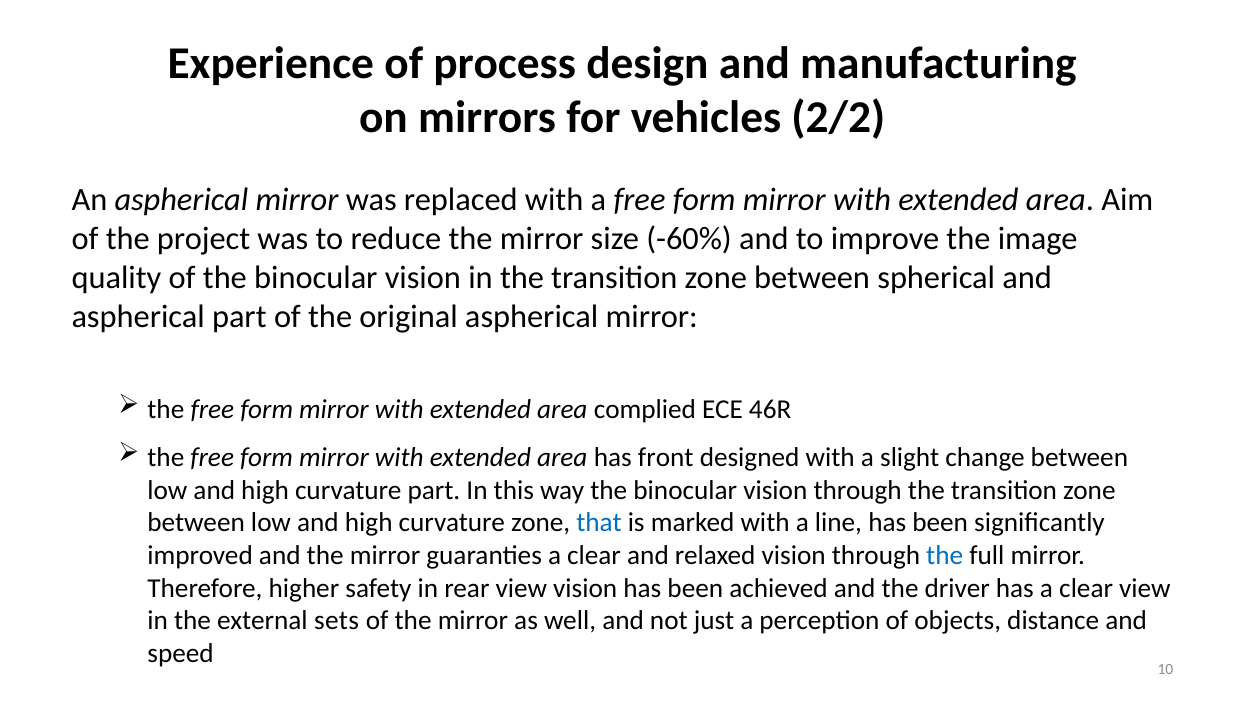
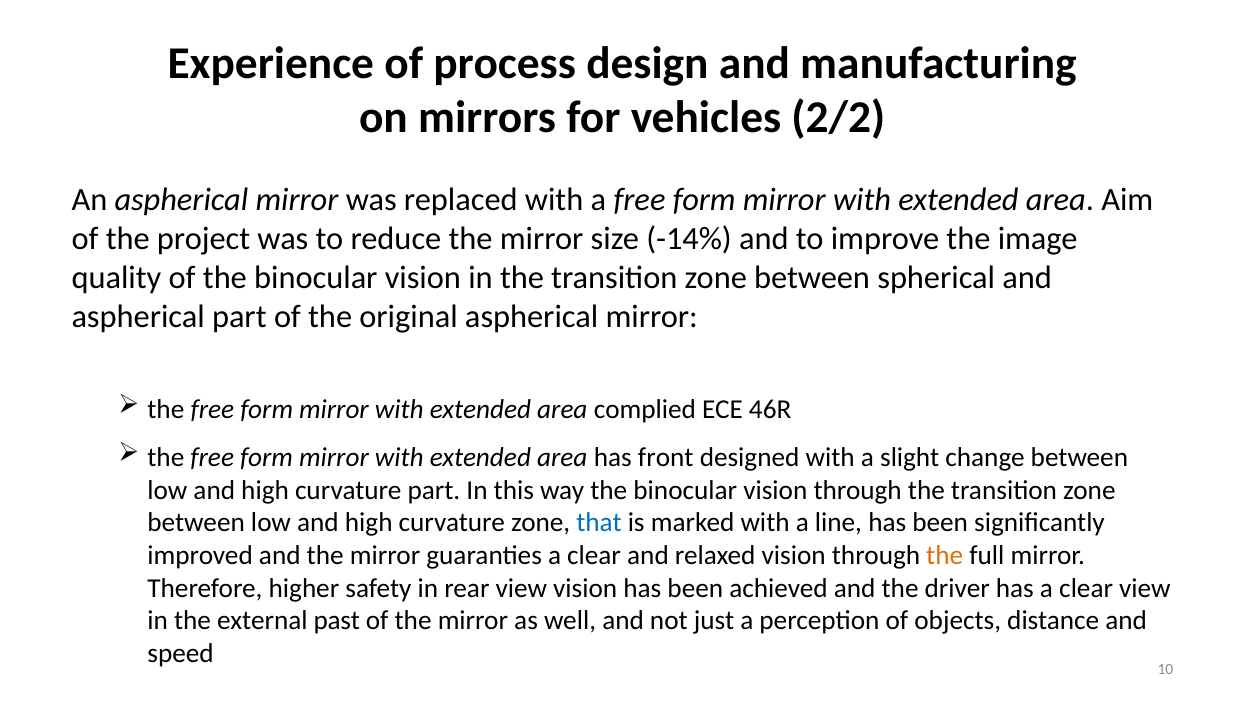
-60%: -60% -> -14%
the at (945, 555) colour: blue -> orange
sets: sets -> past
